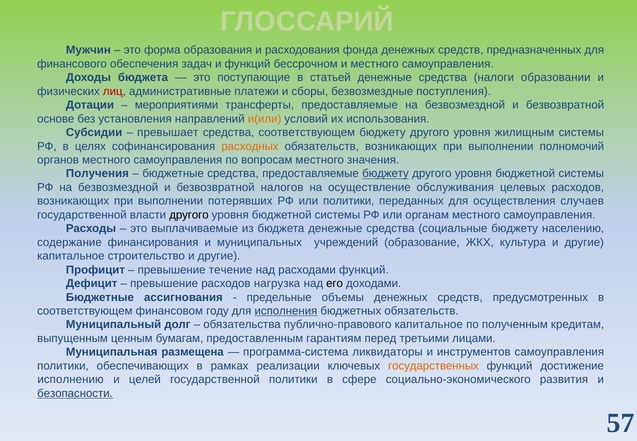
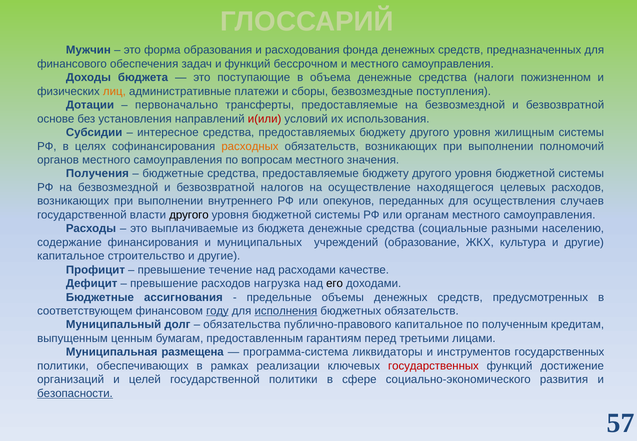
статьей: статьей -> объема
образовании: образовании -> пожизненном
лиц colour: red -> orange
мероприятиями: мероприятиями -> первоначально
и(или colour: orange -> red
превышает: превышает -> интересное
средства соответствующем: соответствующем -> предоставляемых
бюджету at (386, 174) underline: present -> none
обслуживания: обслуживания -> находящегося
потерявших: потерявших -> внутреннего
или политики: политики -> опекунов
социальные бюджету: бюджету -> разными
расходами функций: функций -> качестве
году underline: none -> present
инструментов самоуправления: самоуправления -> государственных
государственных at (433, 366) colour: orange -> red
исполнению: исполнению -> организаций
